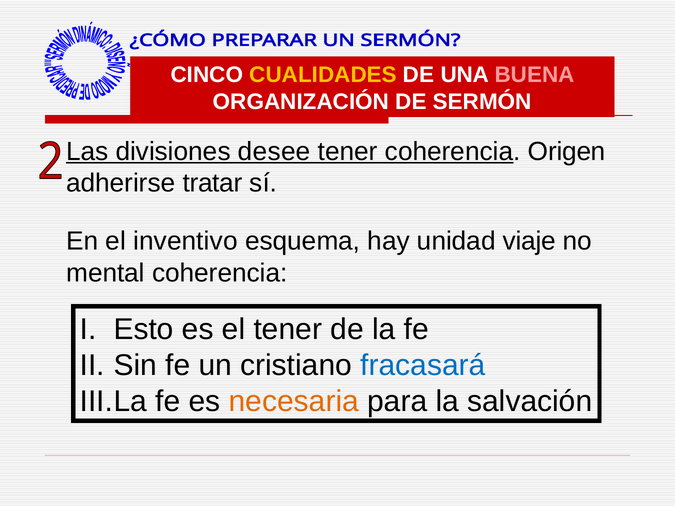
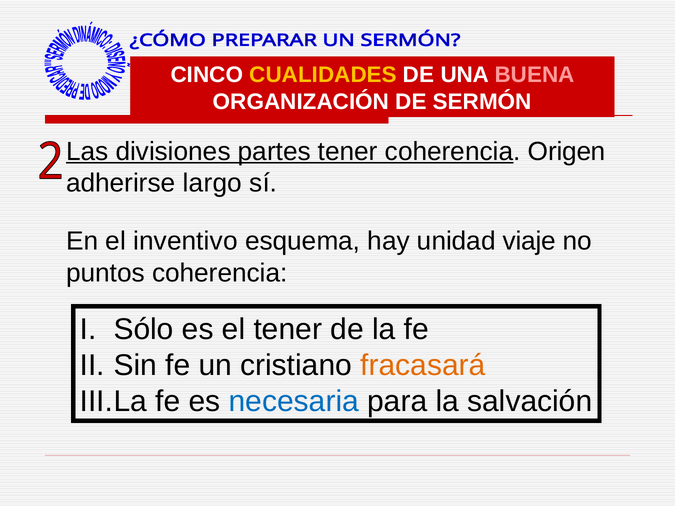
desee: desee -> partes
tratar: tratar -> largo
mental: mental -> puntos
Esto: Esto -> Sólo
fracasará colour: blue -> orange
necesaria colour: orange -> blue
